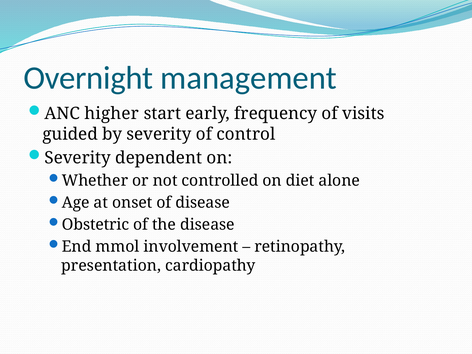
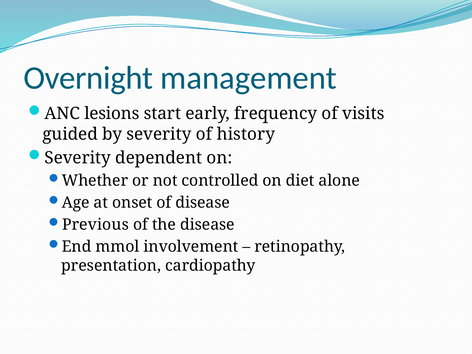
higher: higher -> lesions
control: control -> history
Obstetric: Obstetric -> Previous
